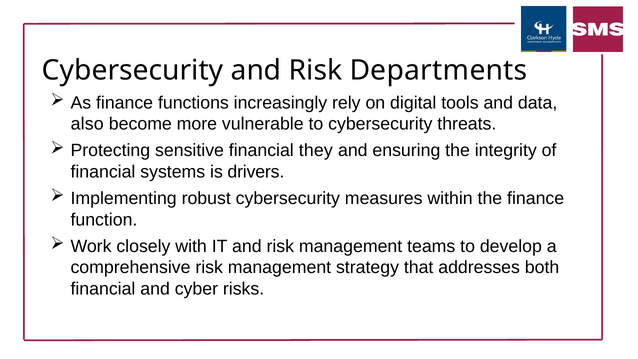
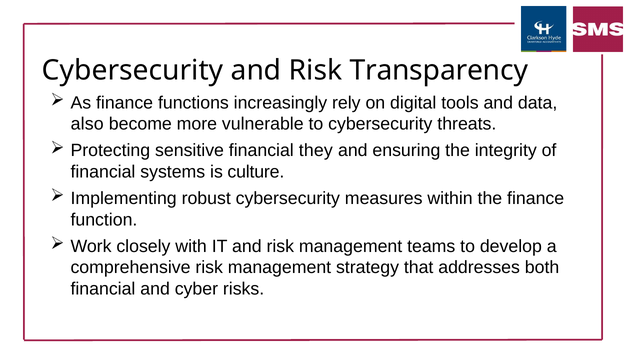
Departments: Departments -> Transparency
drivers: drivers -> culture
